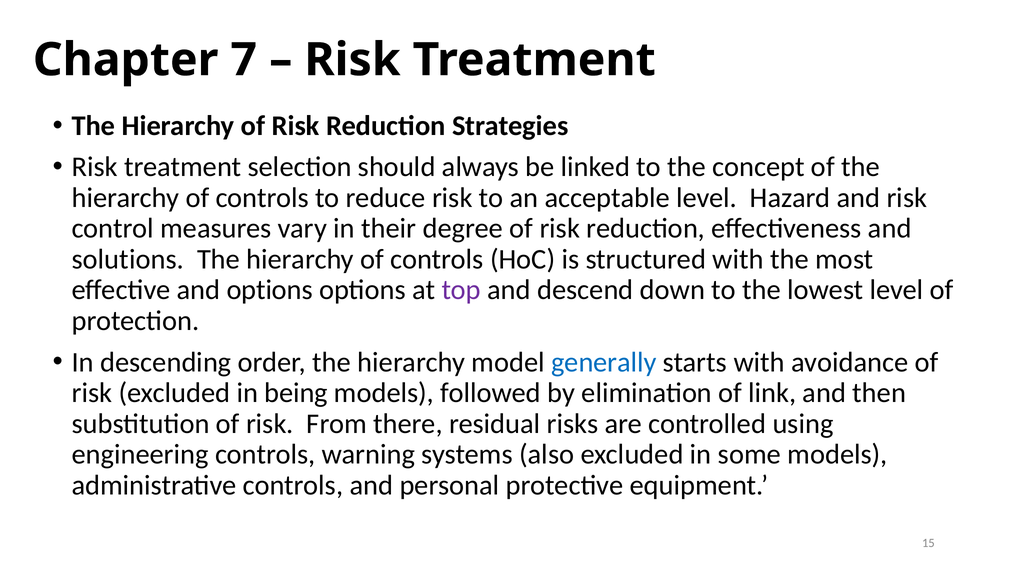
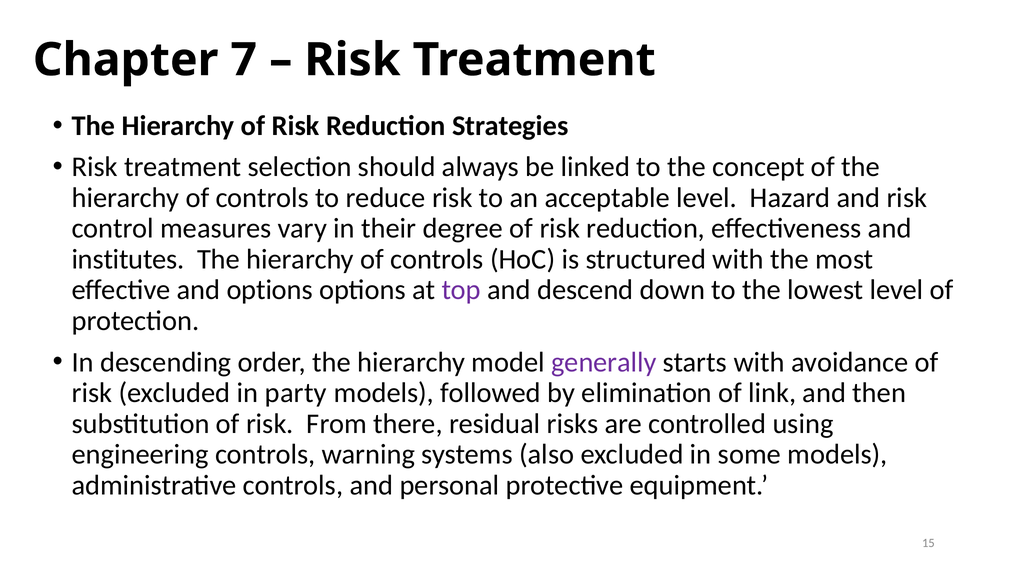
solutions: solutions -> institutes
generally colour: blue -> purple
being: being -> party
